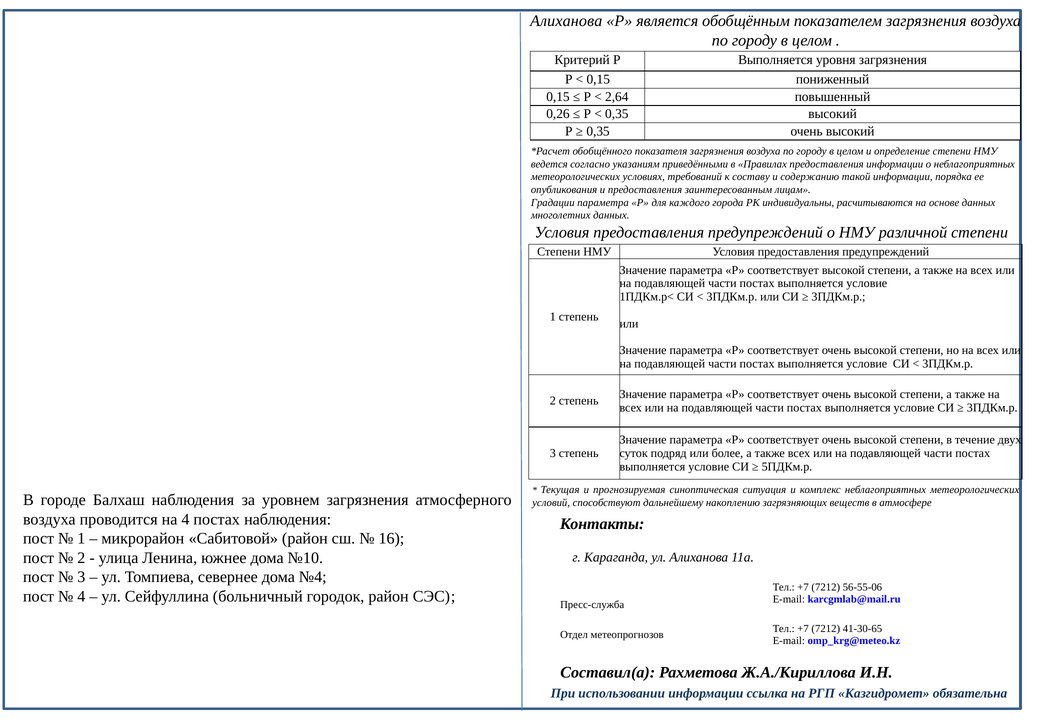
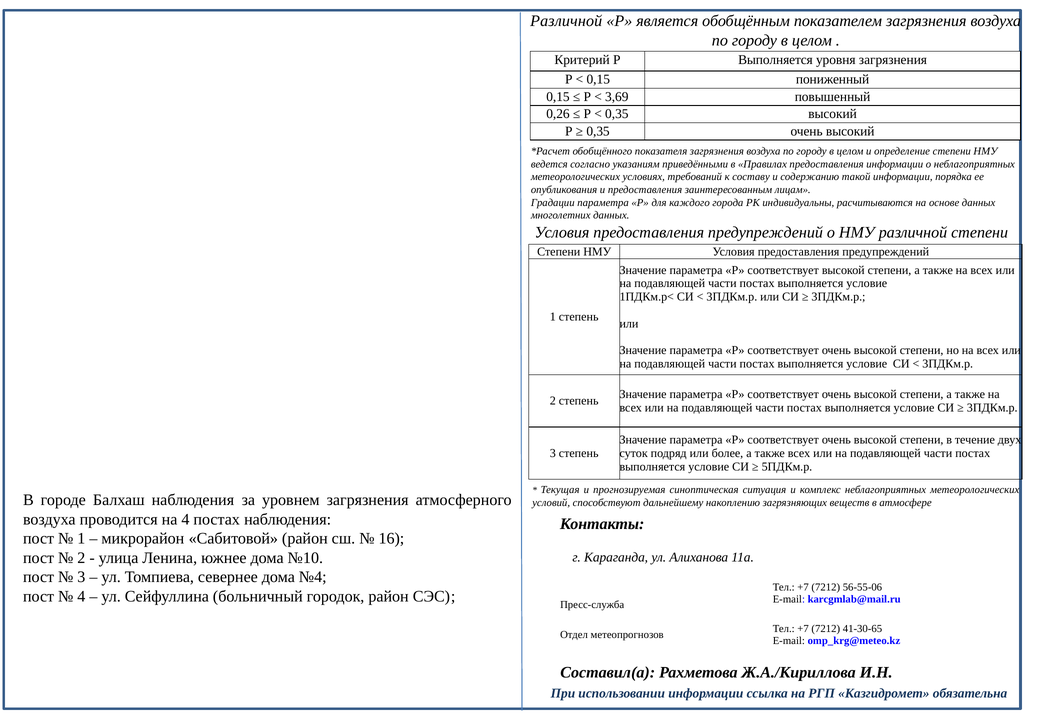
Алиханова at (566, 21): Алиханова -> Различной
2,64: 2,64 -> 3,69
